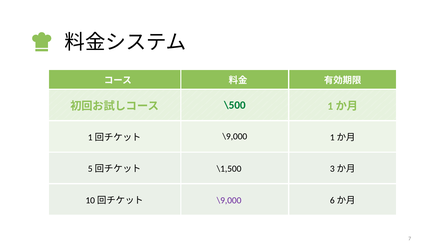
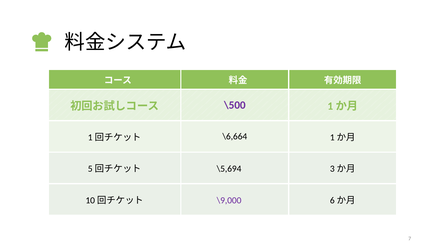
\500 colour: green -> purple
\9,000 at (235, 137): \9,000 -> \6,664
\1,500: \1,500 -> \5,694
